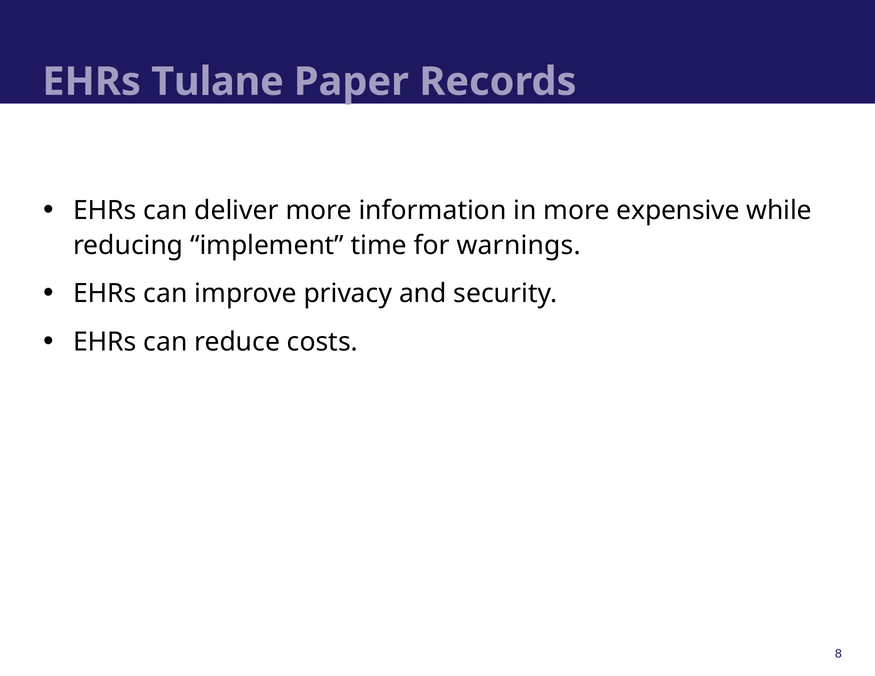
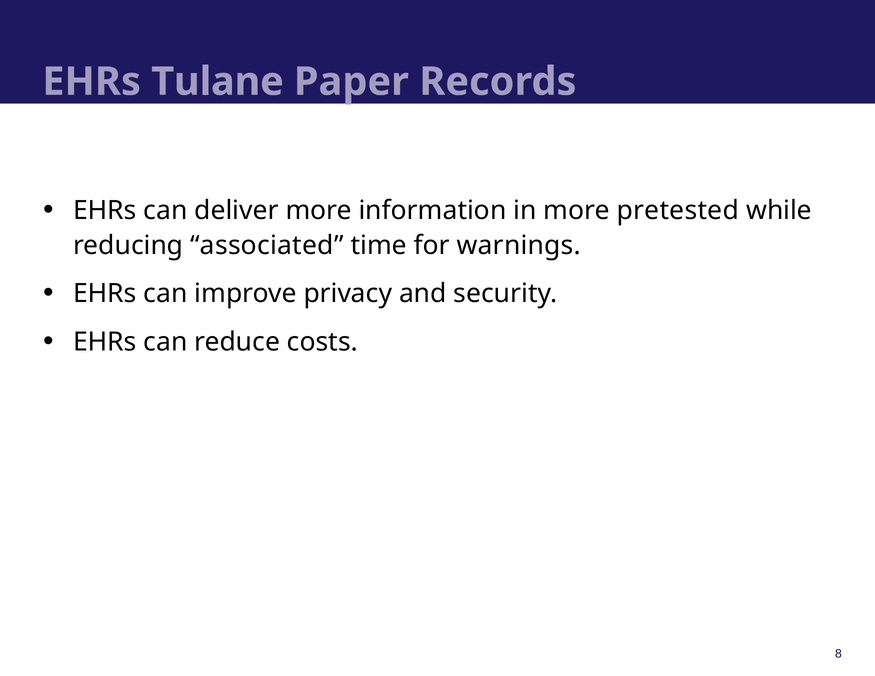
expensive: expensive -> pretested
implement: implement -> associated
